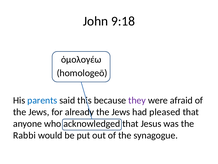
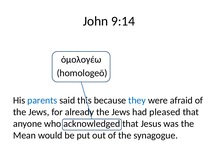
9:18: 9:18 -> 9:14
they colour: purple -> blue
Rabbi: Rabbi -> Mean
